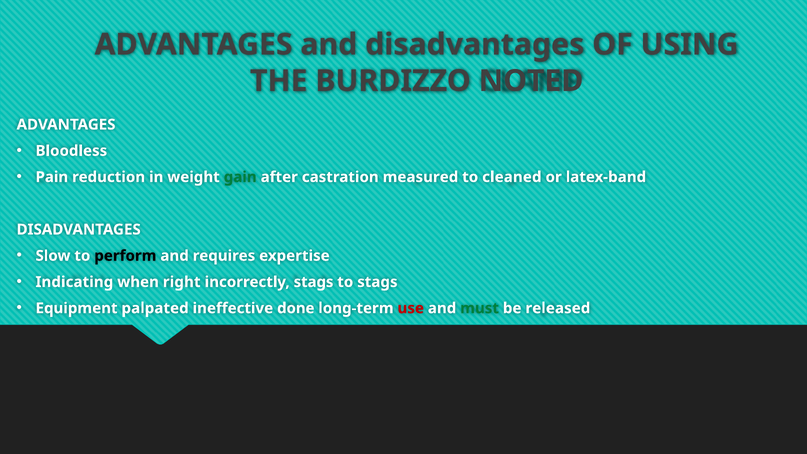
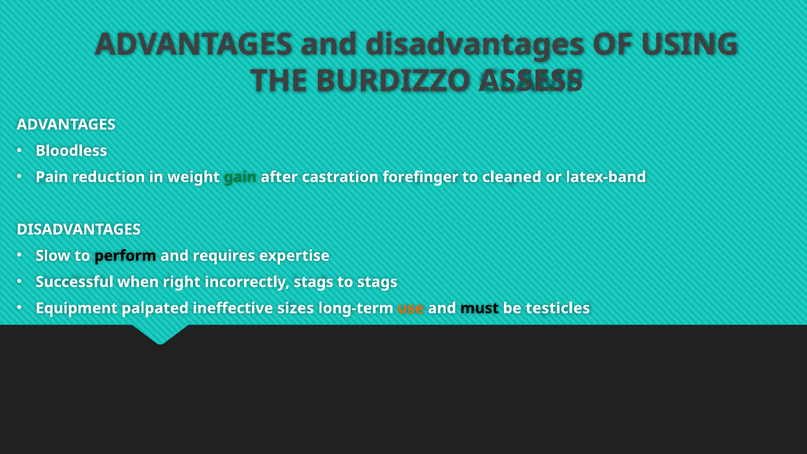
NOTED: NOTED -> ASSESS
measured: measured -> forefinger
Indicating: Indicating -> Successful
done: done -> sizes
use colour: red -> orange
must colour: green -> black
released: released -> testicles
